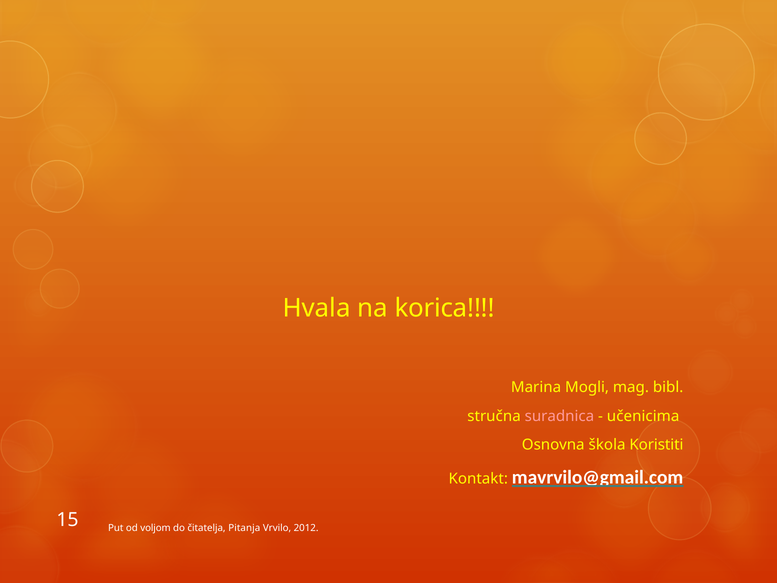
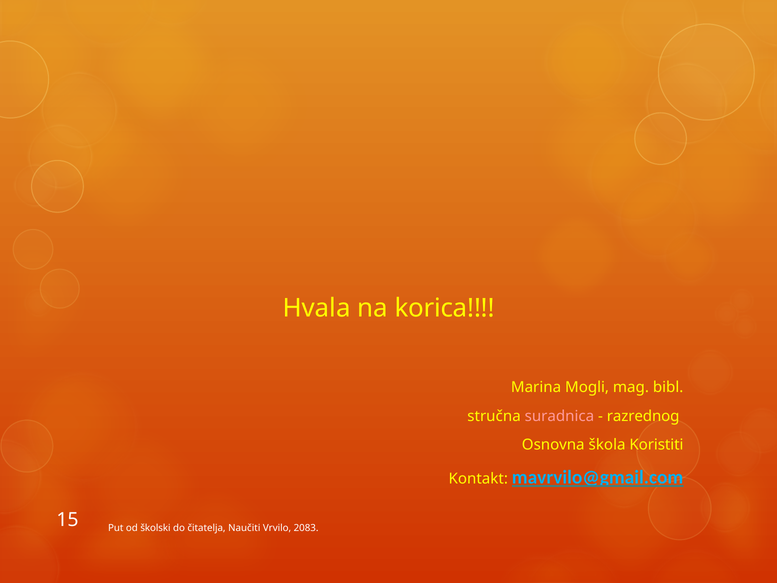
učenicima: učenicima -> razrednog
mavrvilo@gmail.com colour: white -> light blue
voljom: voljom -> školski
Pitanja: Pitanja -> Naučiti
2012: 2012 -> 2083
